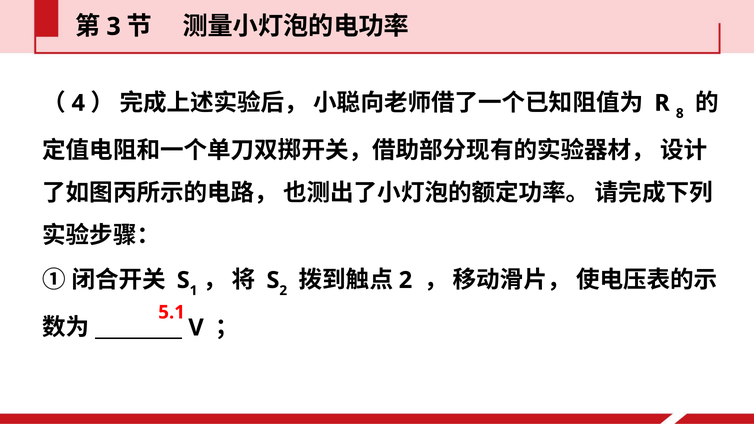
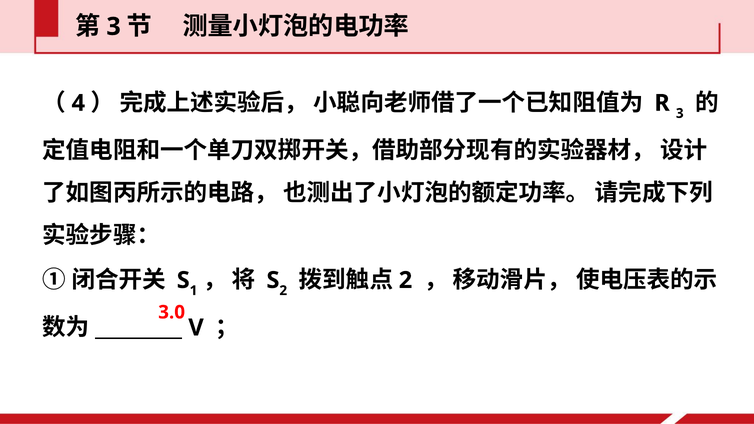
R 8: 8 -> 3
5.1: 5.1 -> 3.0
